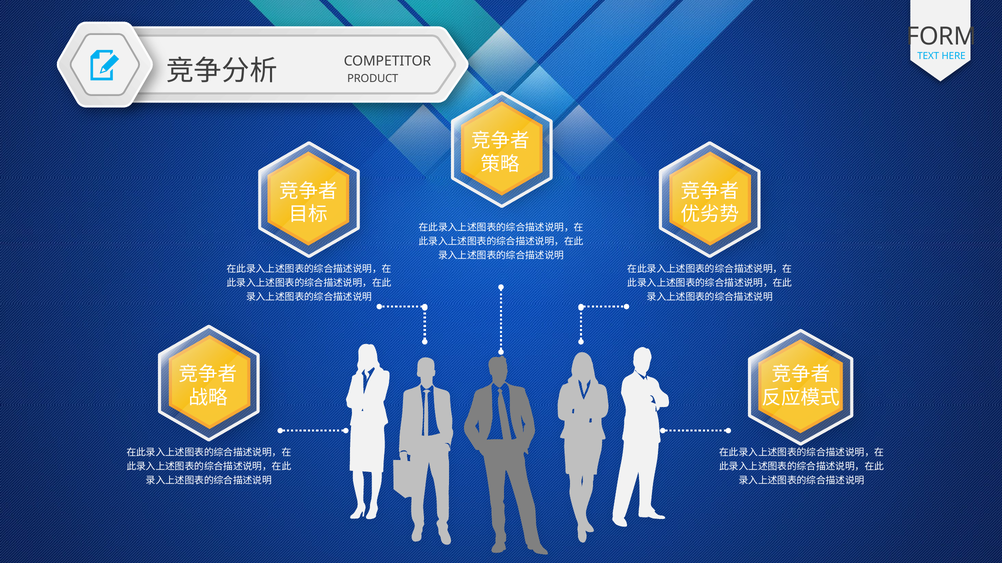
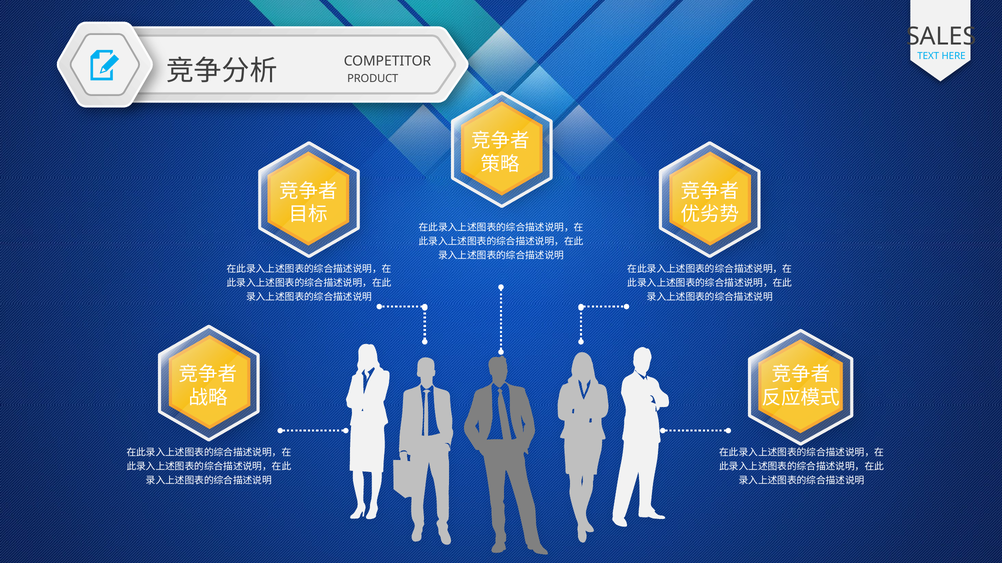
FORM: FORM -> SALES
